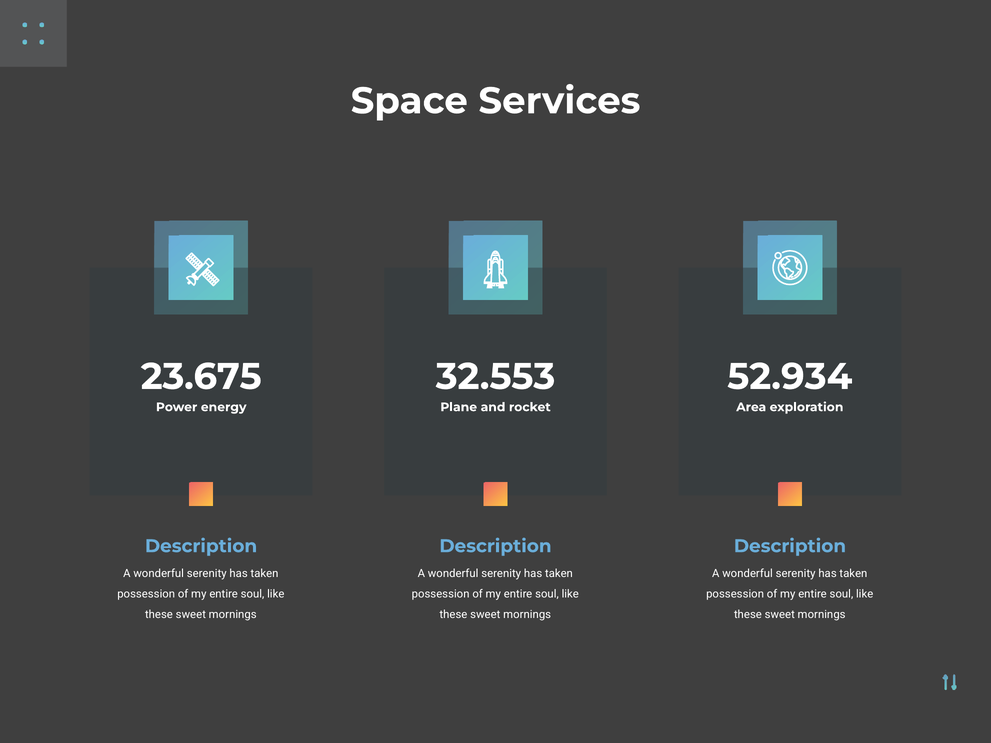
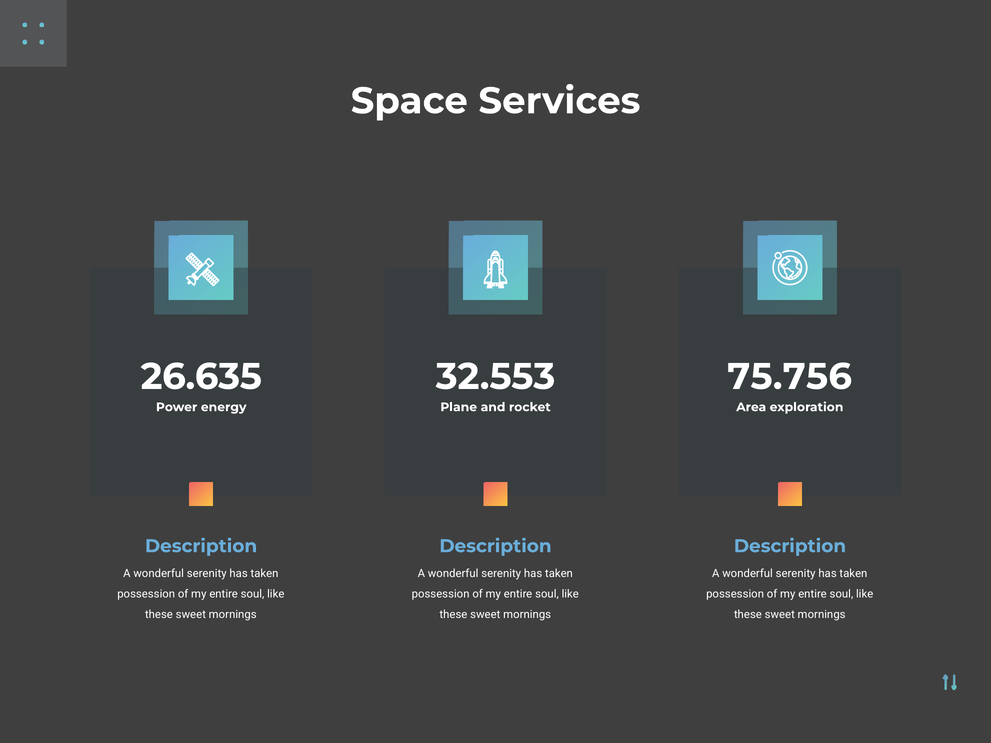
23.675: 23.675 -> 26.635
52.934: 52.934 -> 75.756
